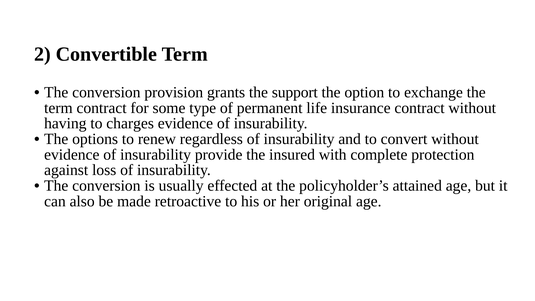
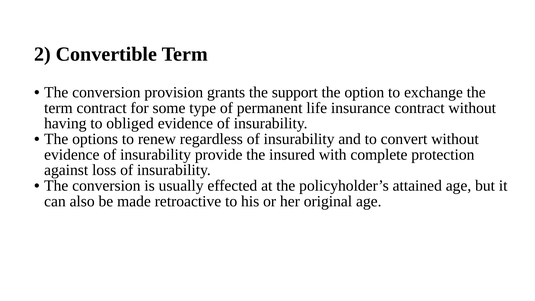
charges: charges -> obliged
